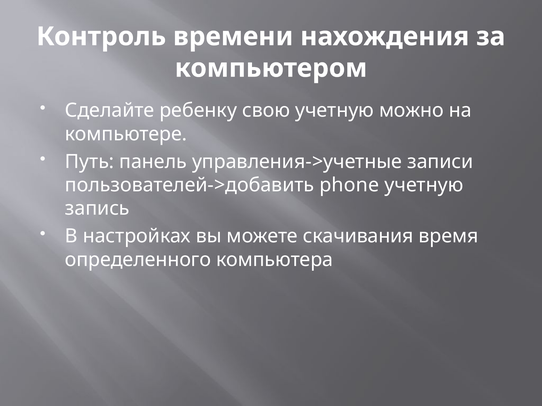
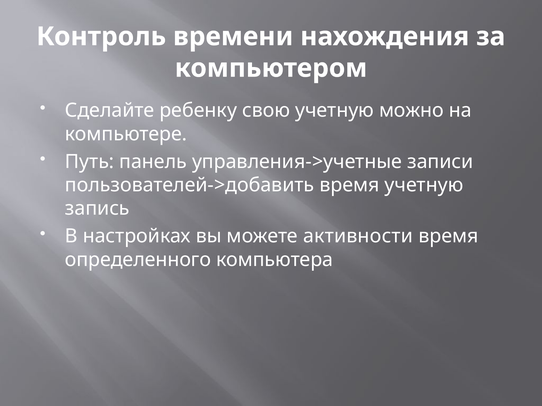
пользователей->добавить phone: phone -> время
скачивания: скачивания -> активности
